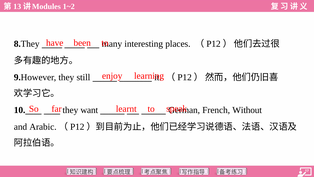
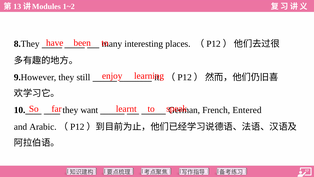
Without: Without -> Entered
